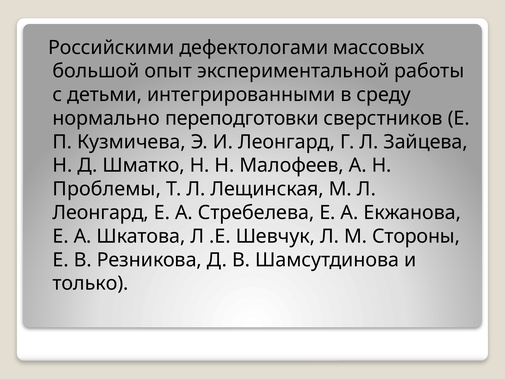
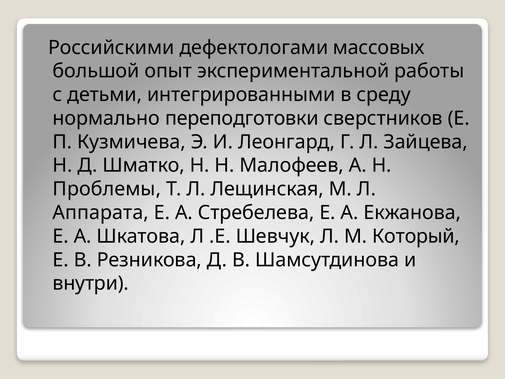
Леонгард at (101, 213): Леонгард -> Аппарата
Стороны: Стороны -> Который
только: только -> внутри
